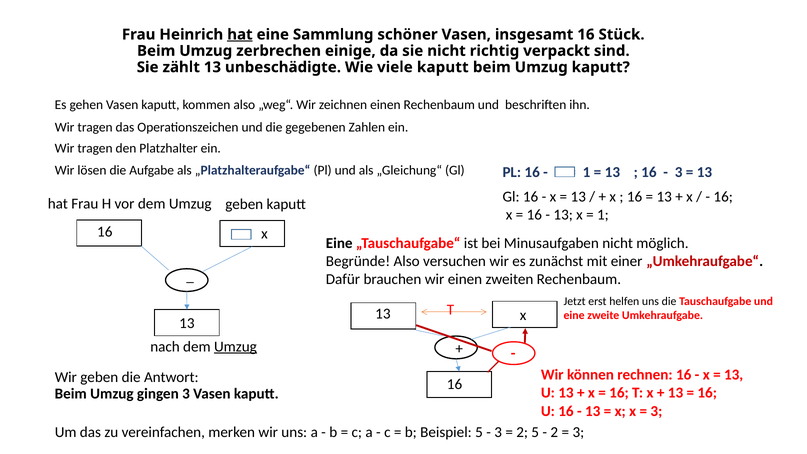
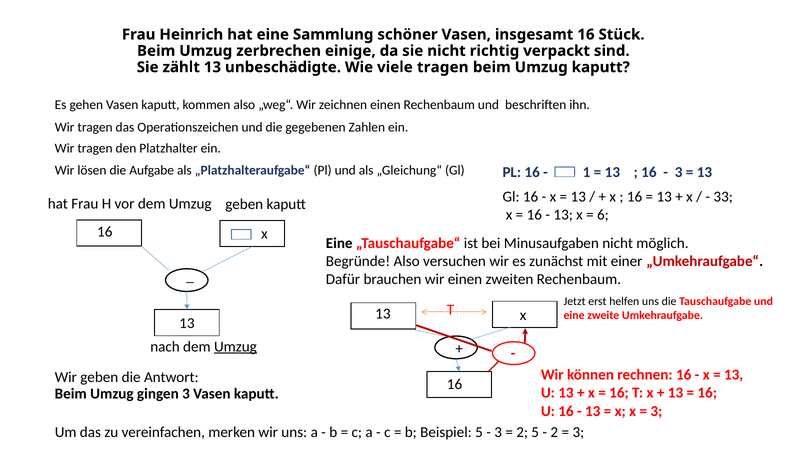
hat at (240, 35) underline: present -> none
viele kaputt: kaputt -> tragen
16 at (723, 197): 16 -> 33
1 at (603, 215): 1 -> 6
